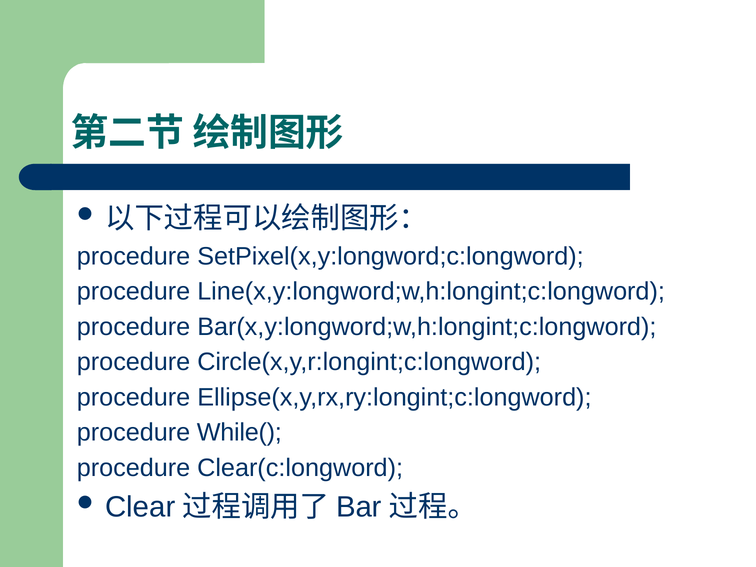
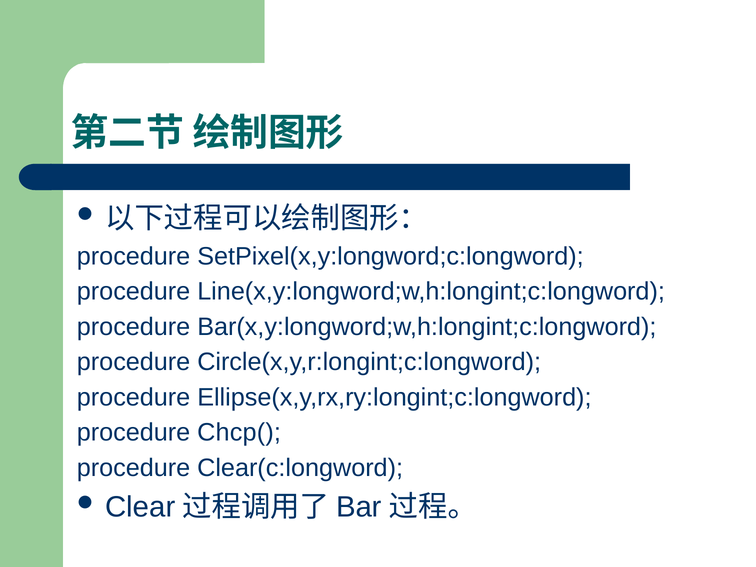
While(: While( -> Chcp(
